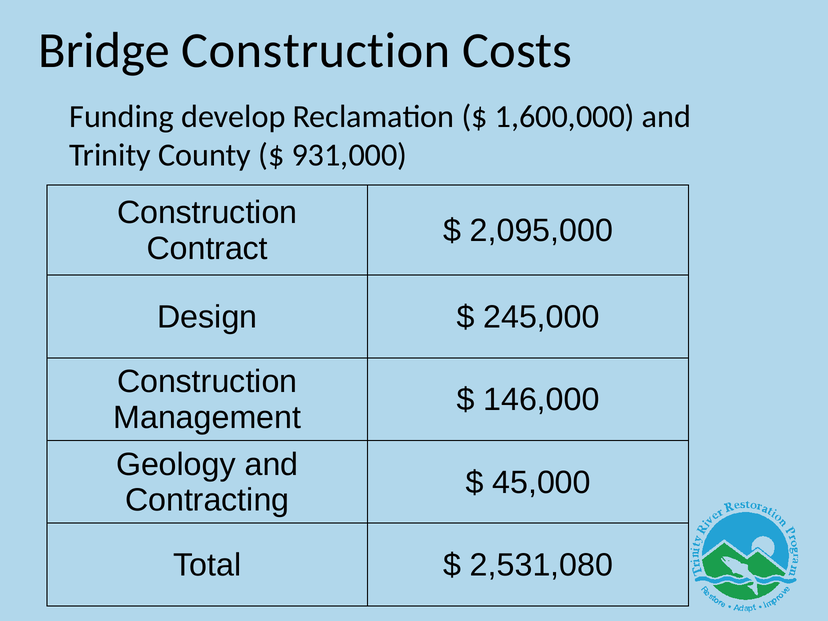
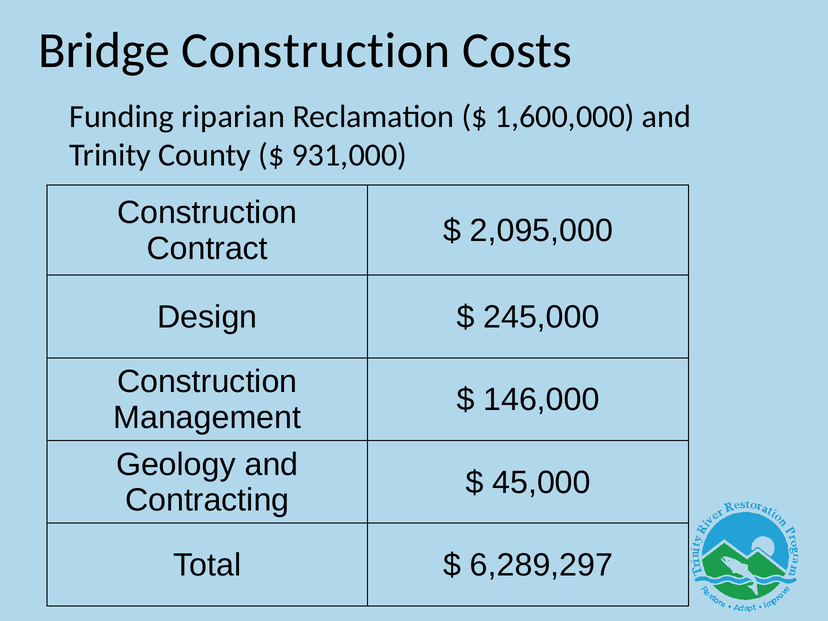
develop: develop -> riparian
2,531,080: 2,531,080 -> 6,289,297
